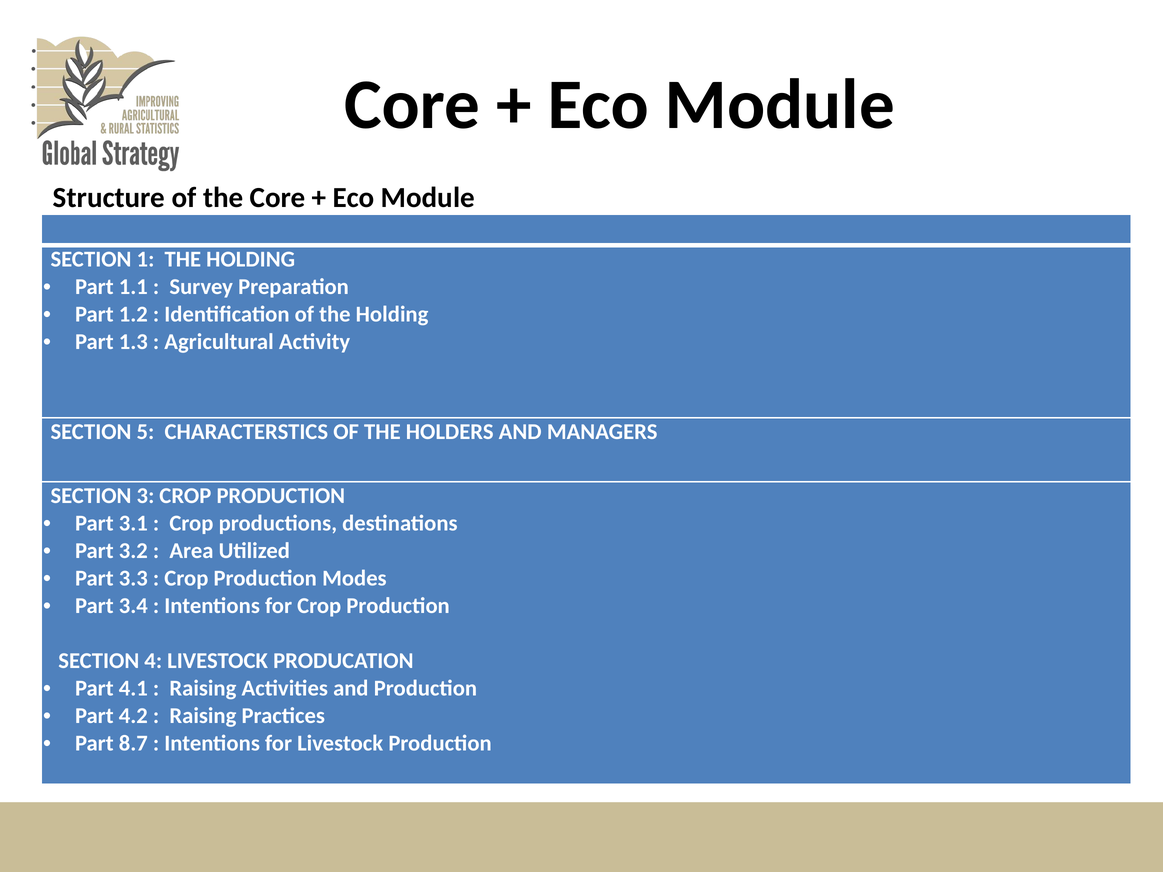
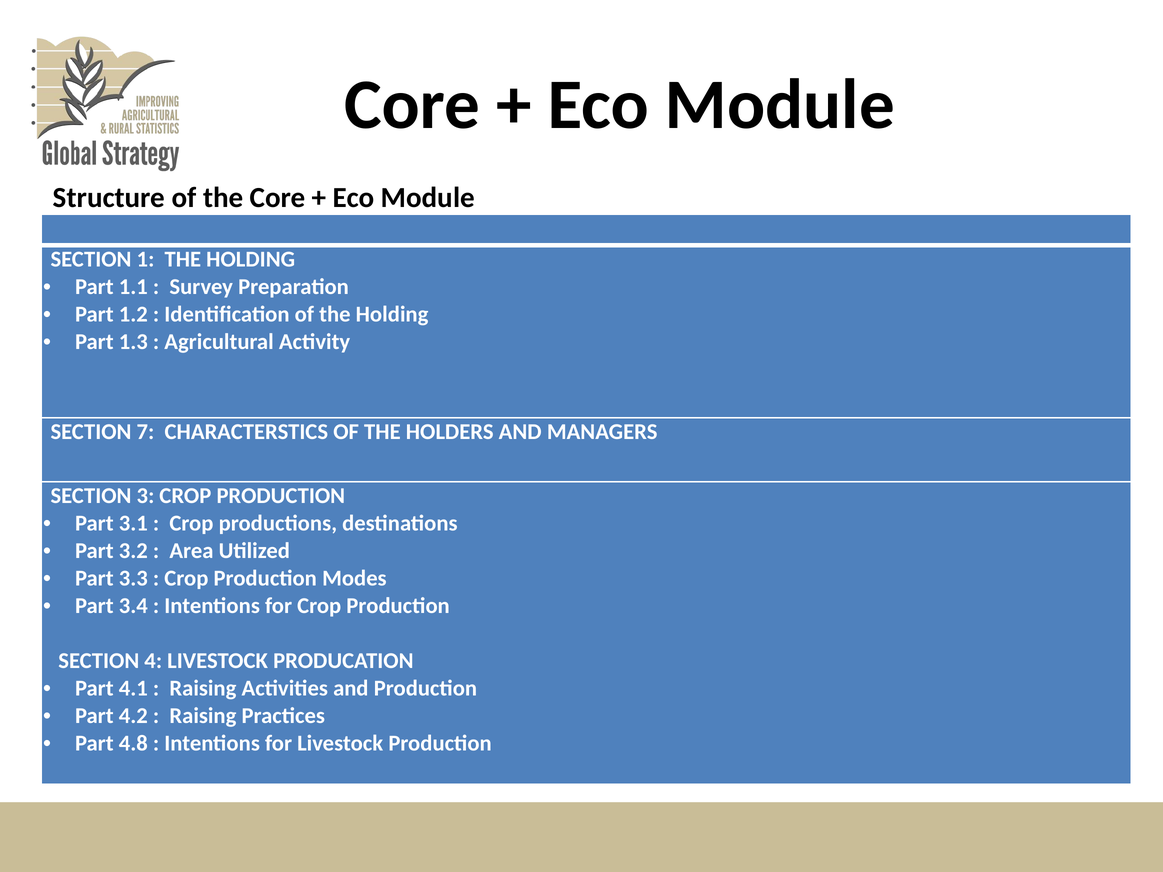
5: 5 -> 7
8.7: 8.7 -> 4.8
